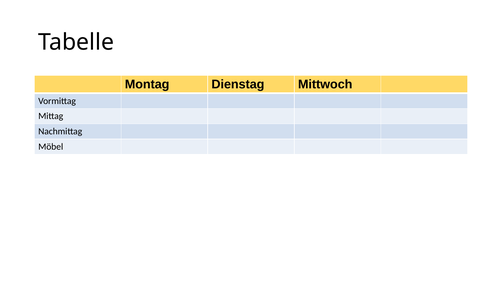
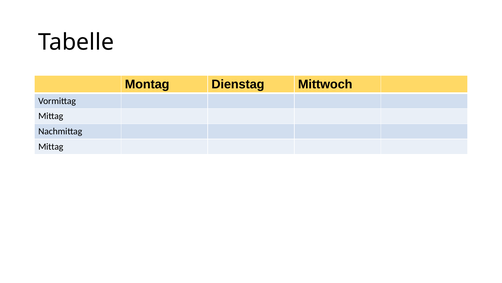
Möbel at (51, 146): Möbel -> Mittag
